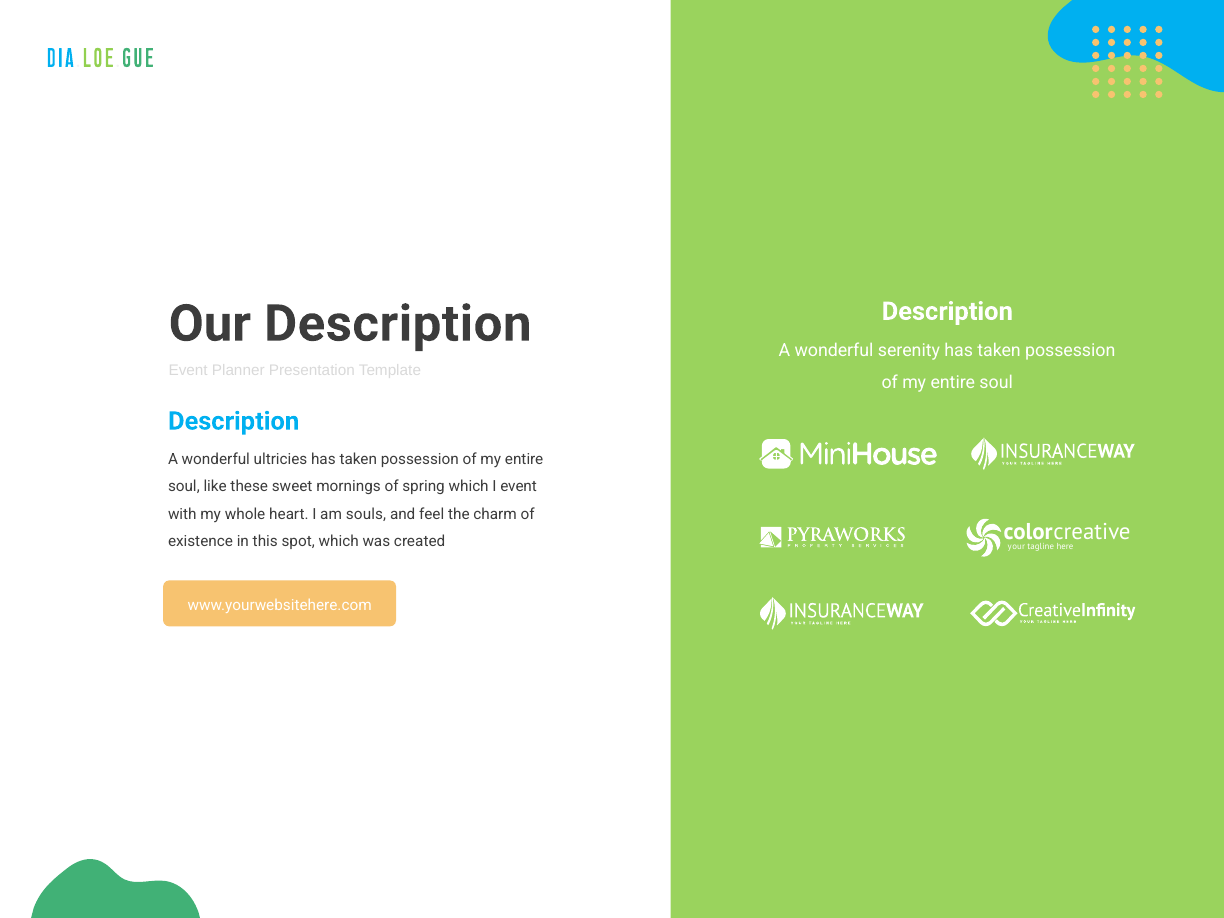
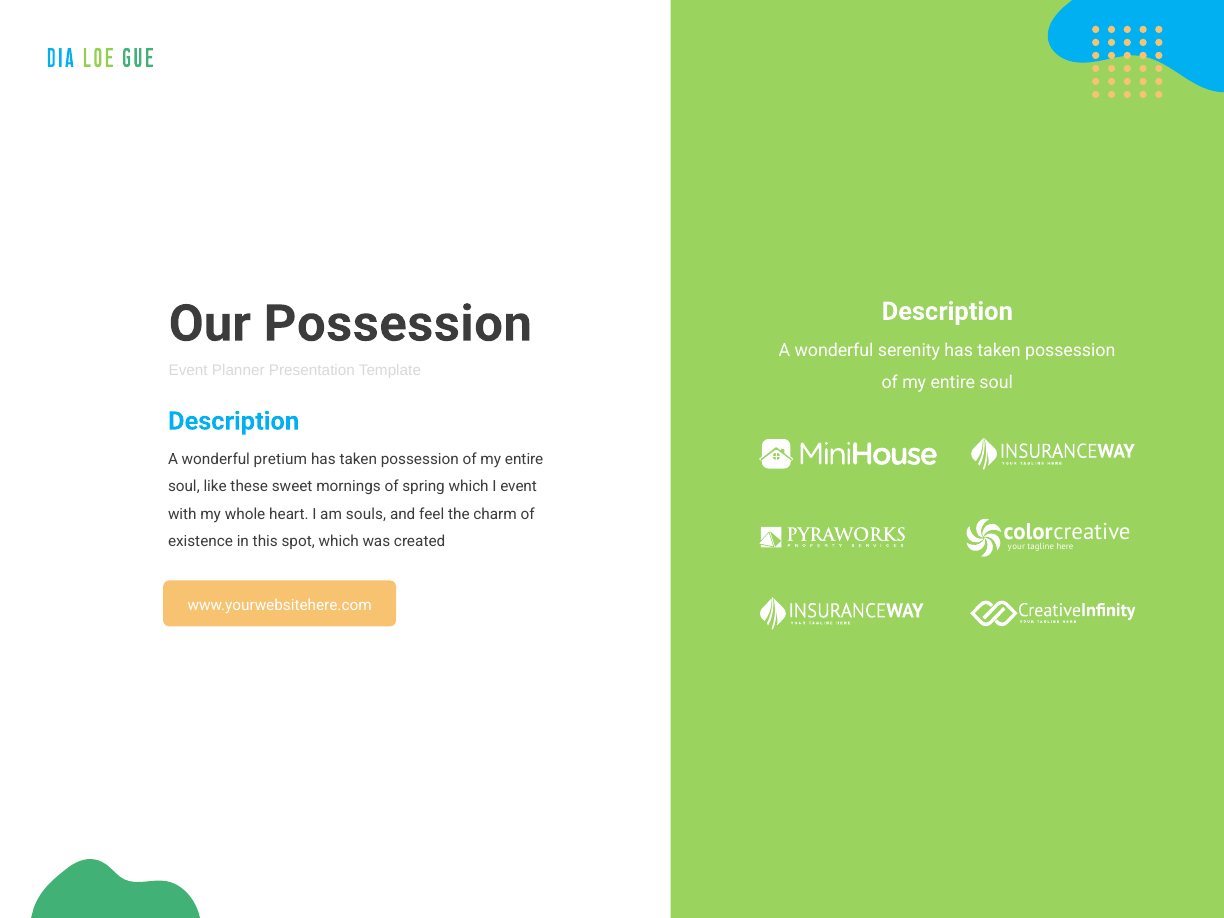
Our Description: Description -> Possession
ultricies: ultricies -> pretium
